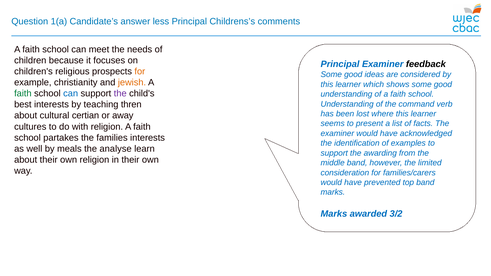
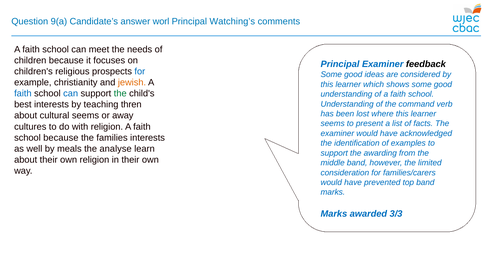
1(a: 1(a -> 9(a
less: less -> worl
Childrens’s: Childrens’s -> Watching’s
for at (140, 71) colour: orange -> blue
faith at (23, 94) colour: green -> blue
the at (120, 94) colour: purple -> green
cultural certian: certian -> seems
school partakes: partakes -> because
3/2: 3/2 -> 3/3
